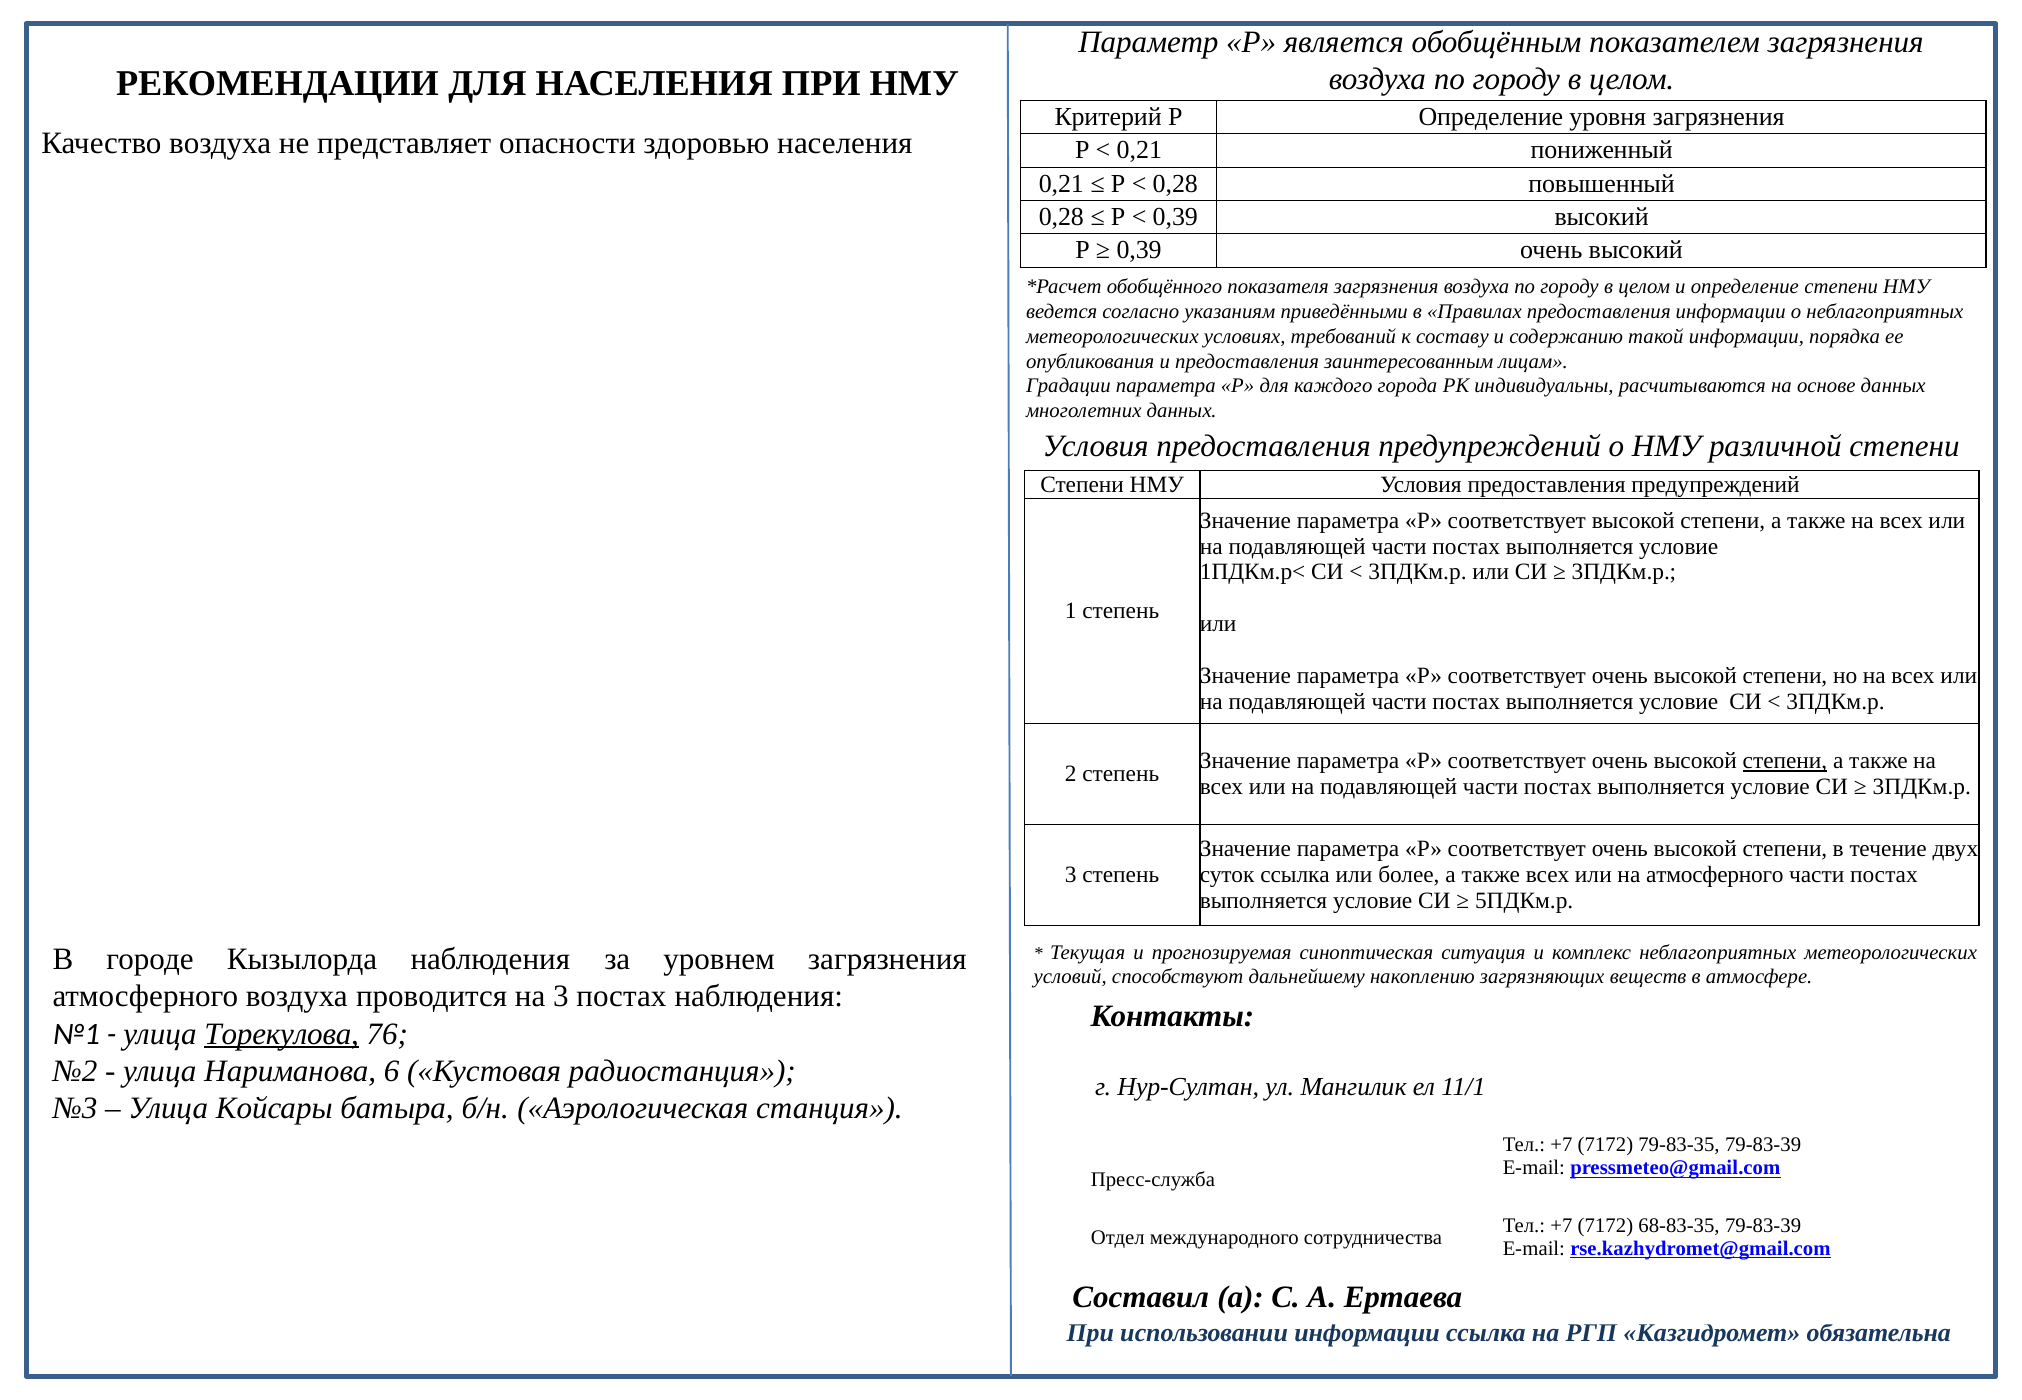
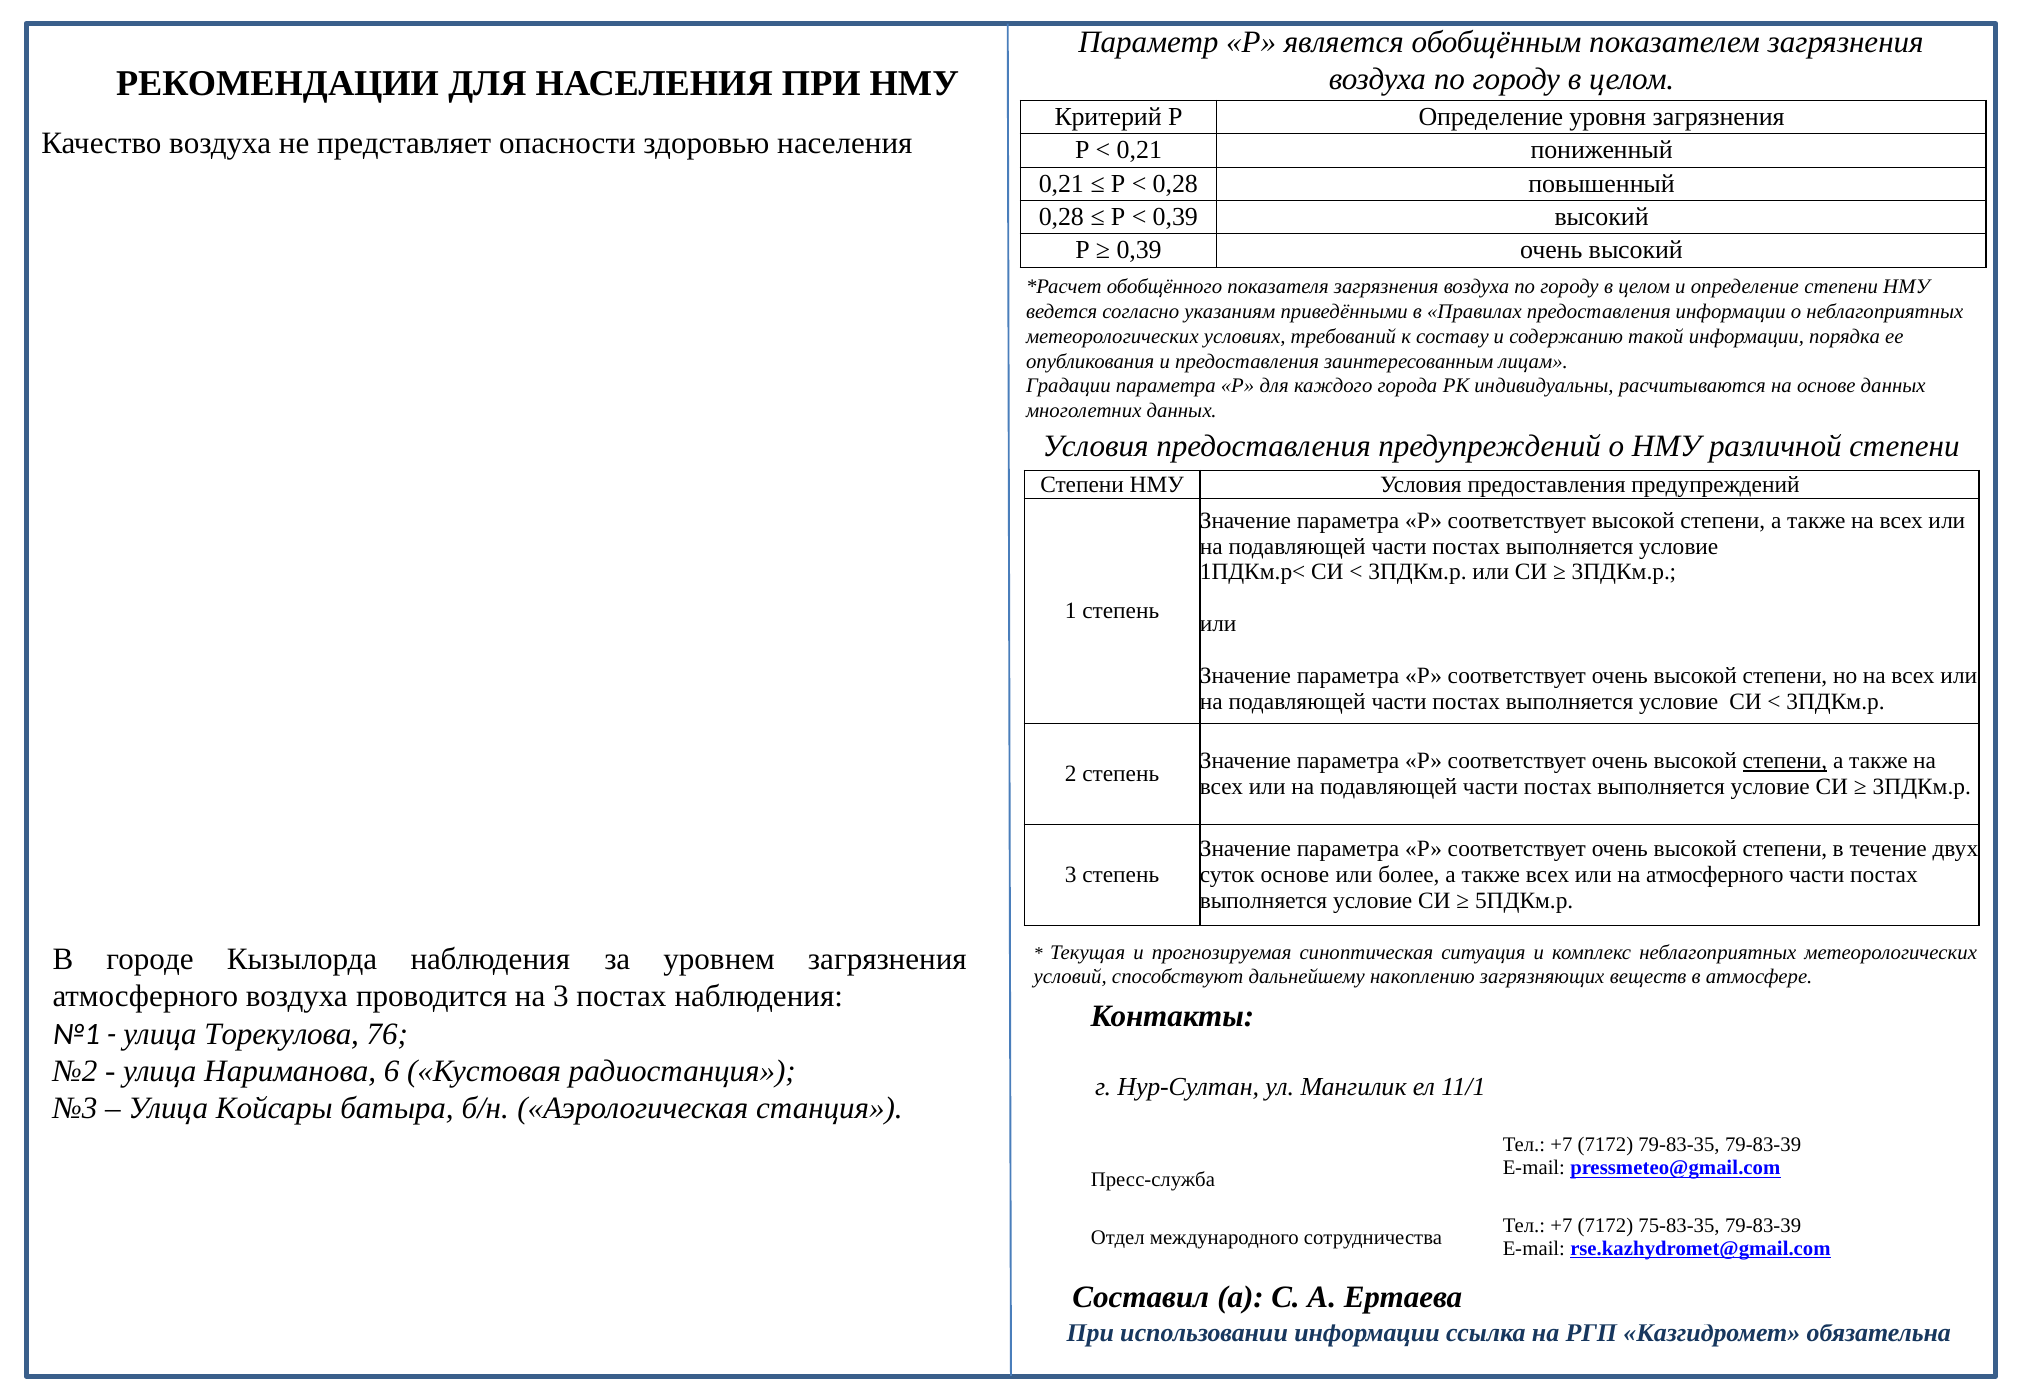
суток ссылка: ссылка -> основе
Торекулова underline: present -> none
68-83-35: 68-83-35 -> 75-83-35
